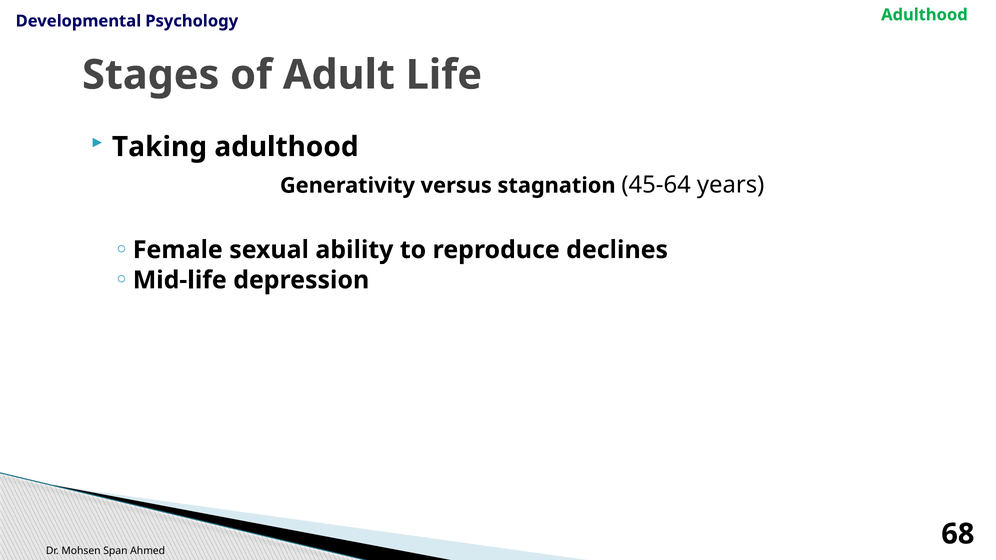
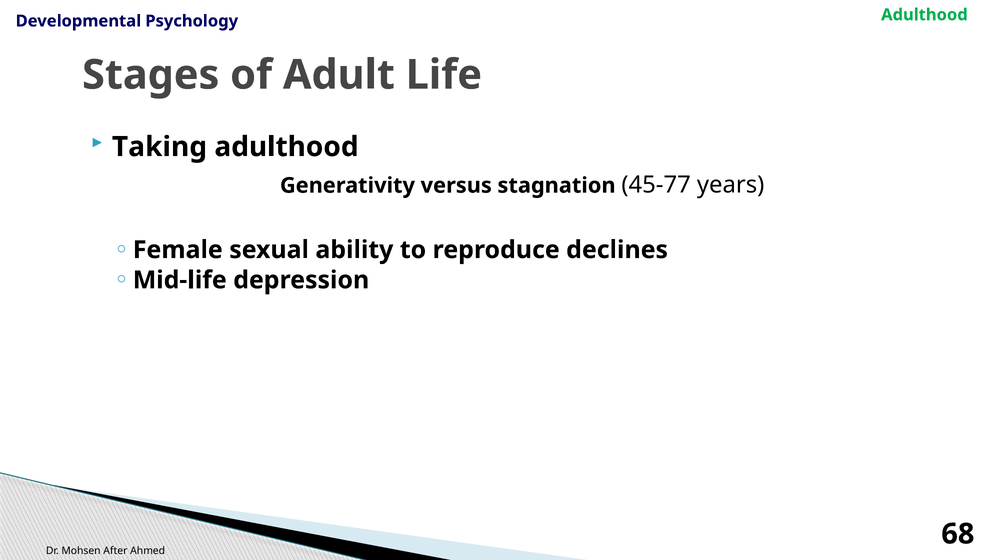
45-64: 45-64 -> 45-77
Span: Span -> After
